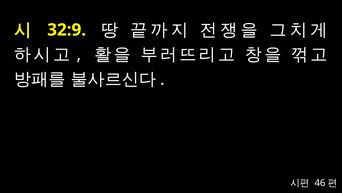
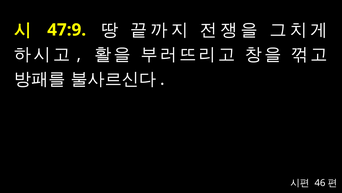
32:9: 32:9 -> 47:9
